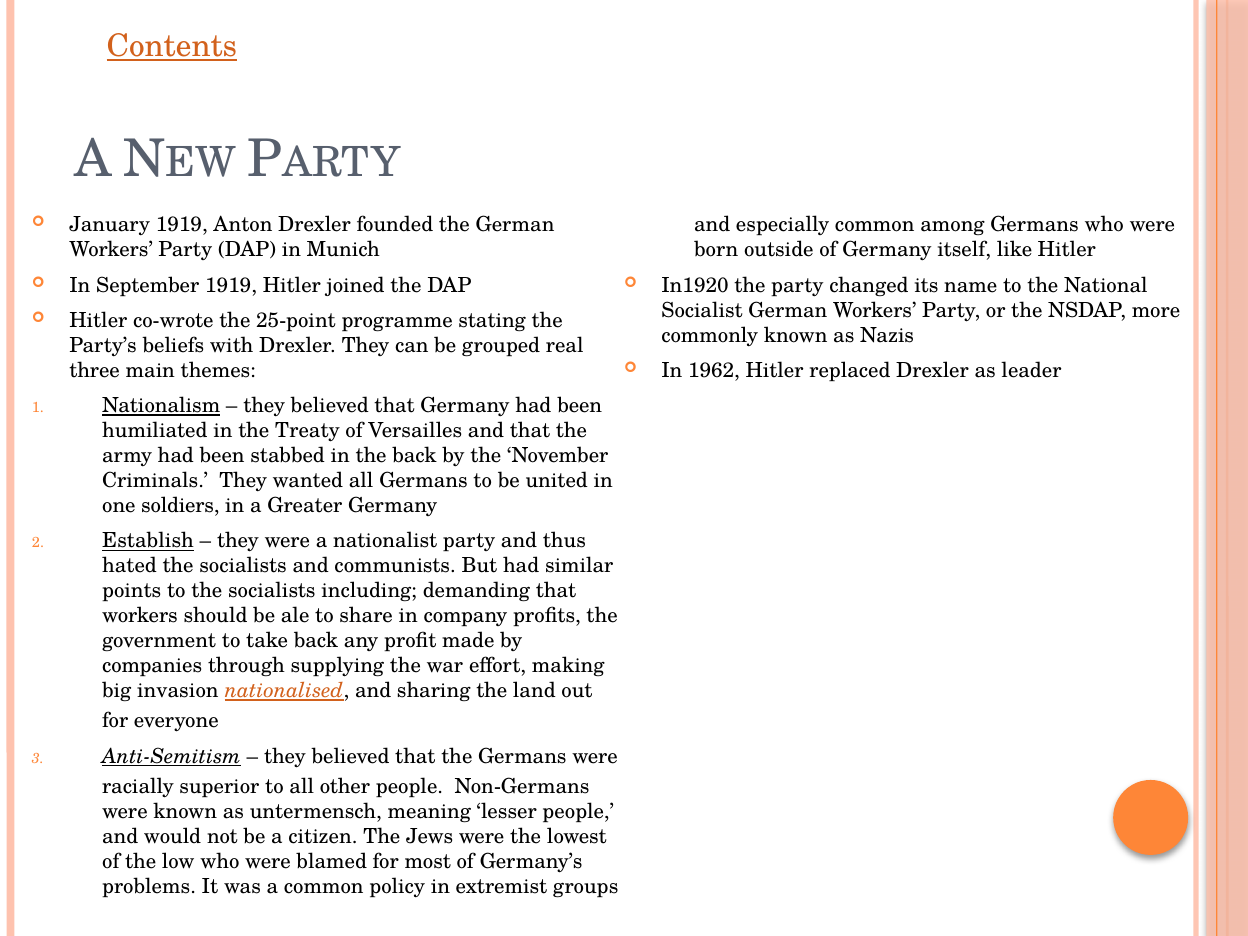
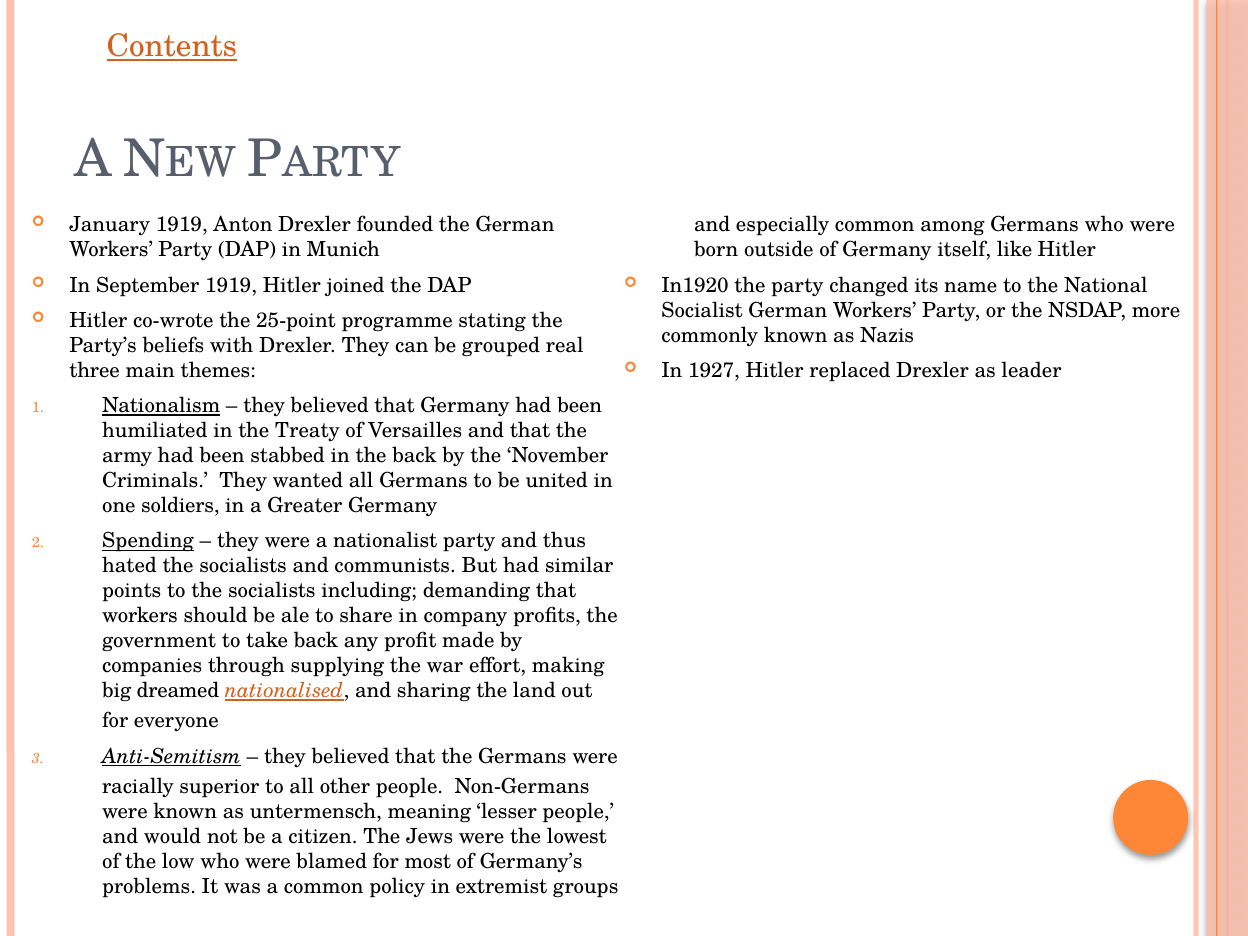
1962: 1962 -> 1927
Establish: Establish -> Spending
invasion: invasion -> dreamed
